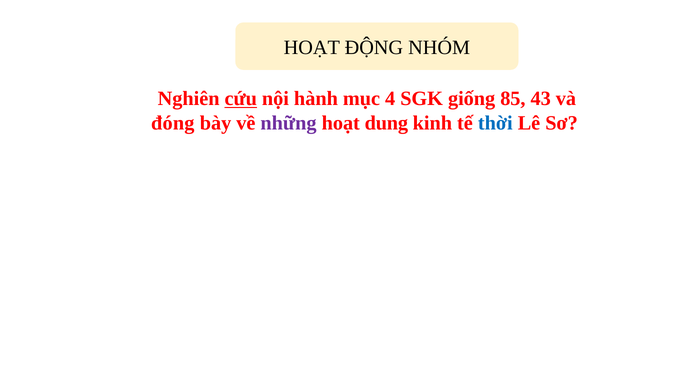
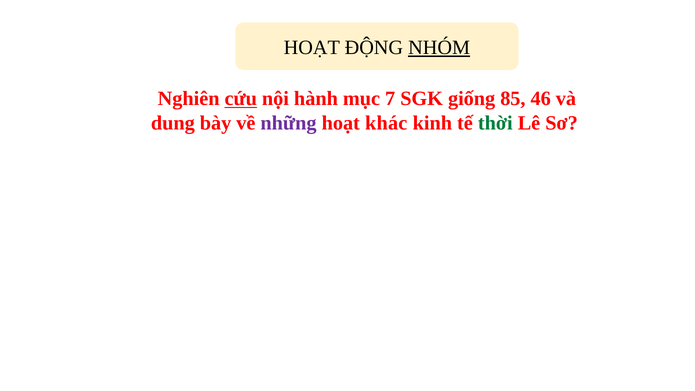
NHÓM underline: none -> present
4: 4 -> 7
43: 43 -> 46
đóng: đóng -> dung
dung: dung -> khác
thời colour: blue -> green
